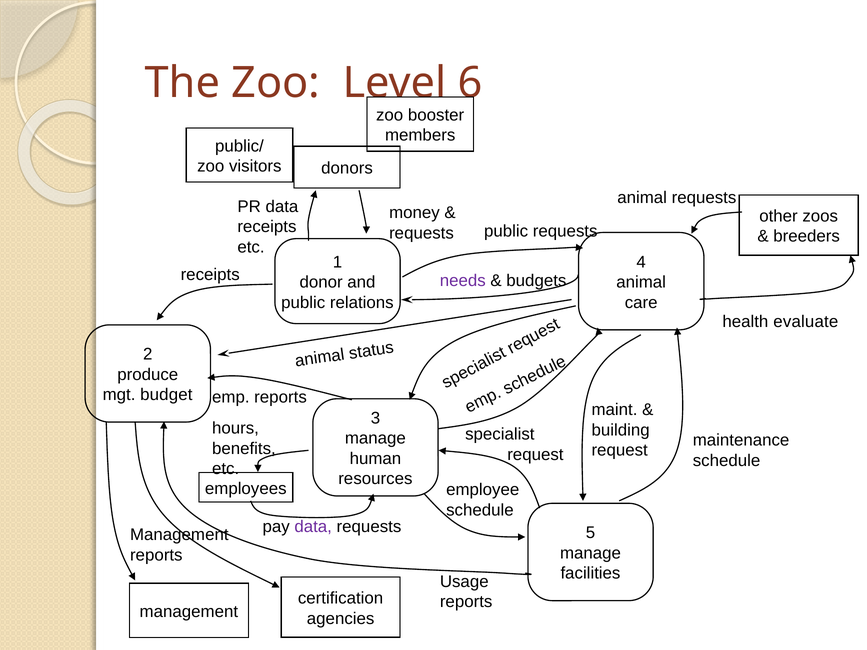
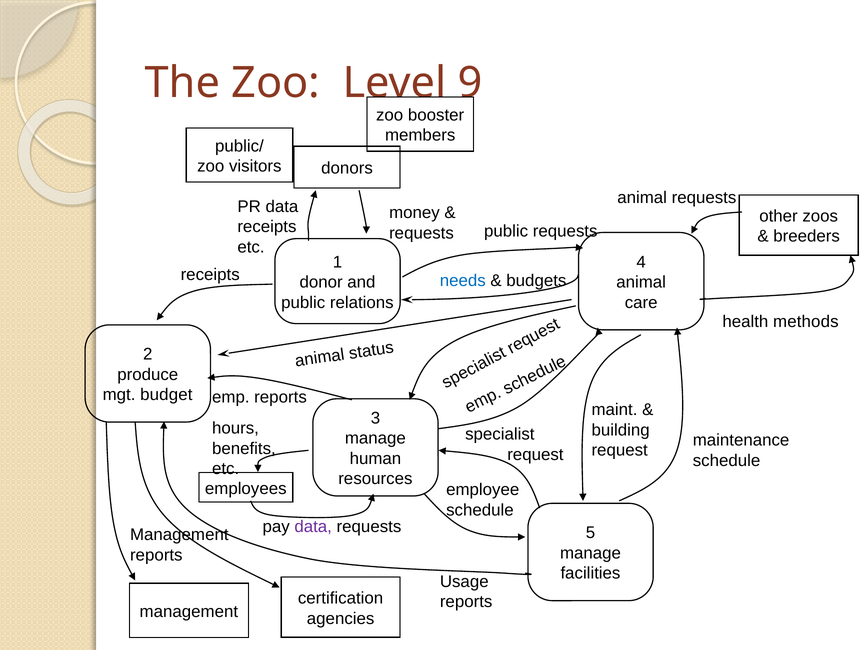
6: 6 -> 9
needs colour: purple -> blue
evaluate: evaluate -> methods
